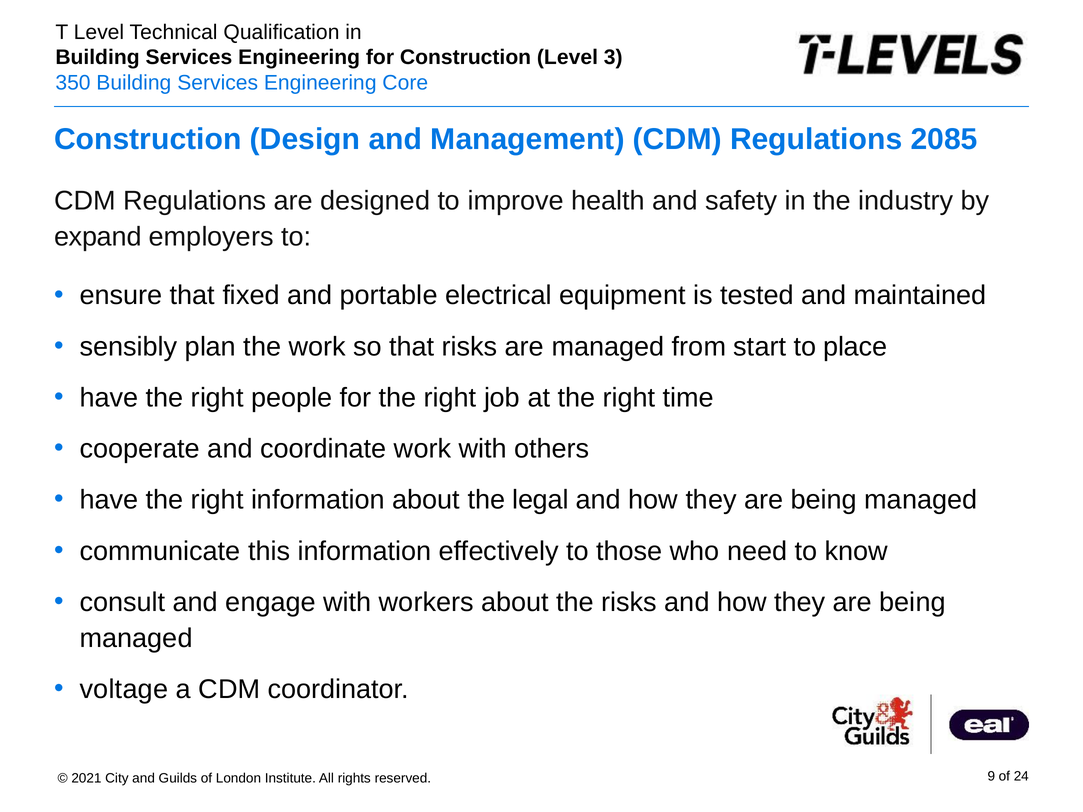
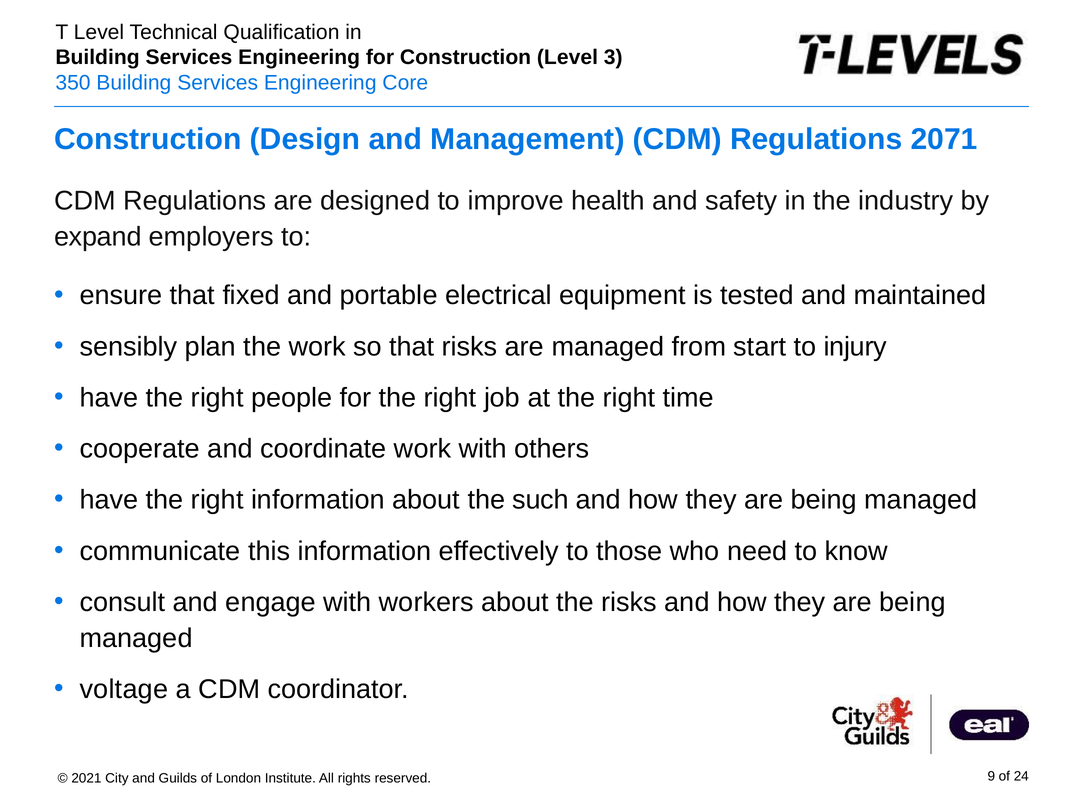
2085: 2085 -> 2071
place: place -> injury
legal: legal -> such
